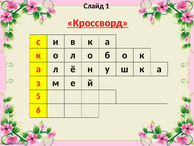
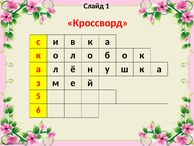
Кроссворд underline: present -> none
